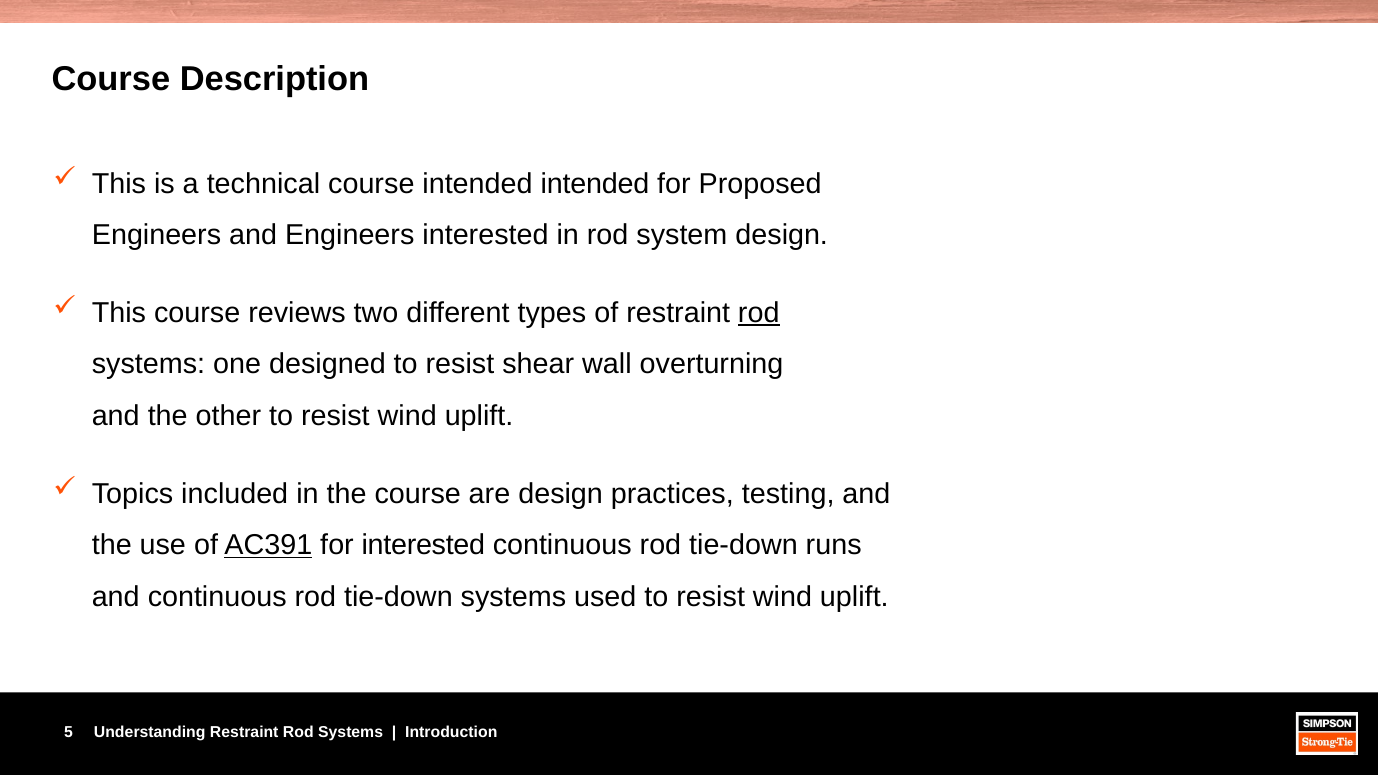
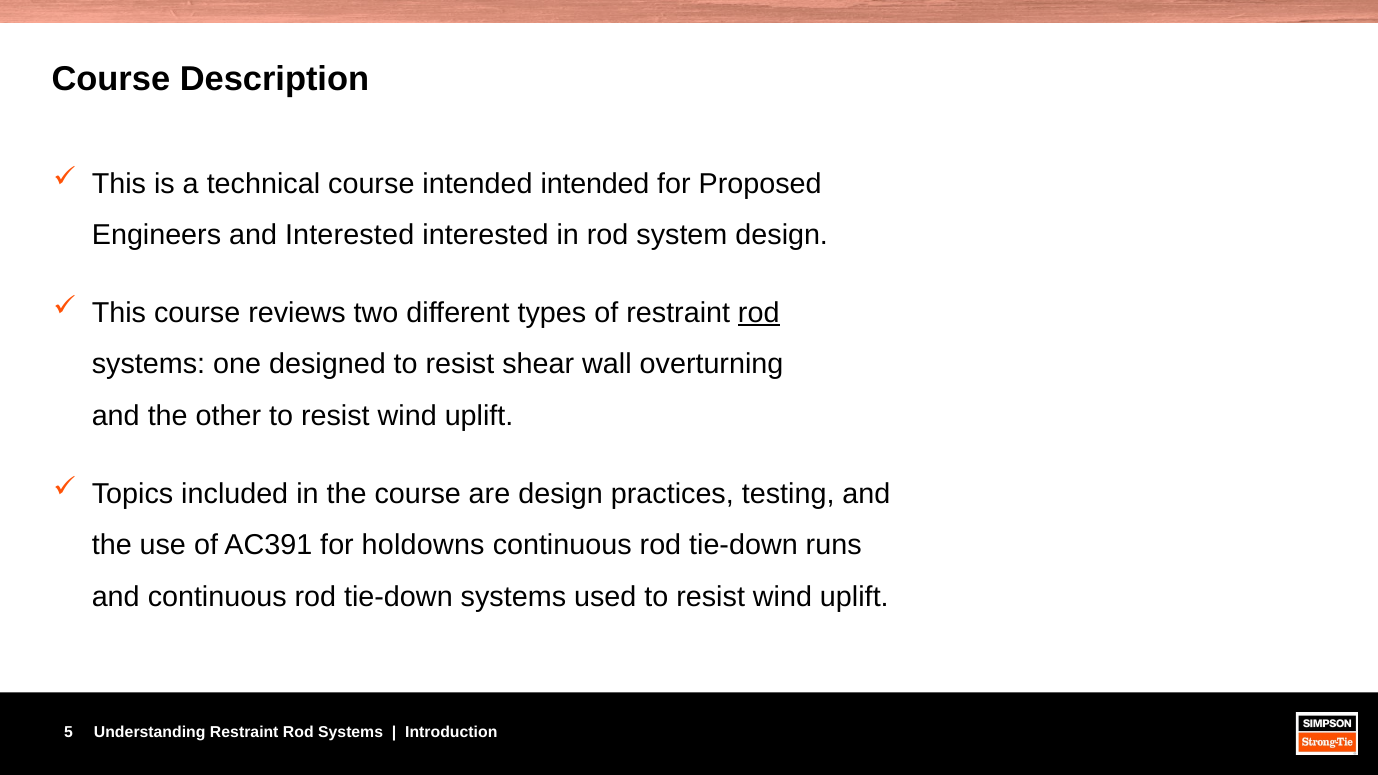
and Engineers: Engineers -> Interested
AC391 underline: present -> none
for interested: interested -> holdowns
